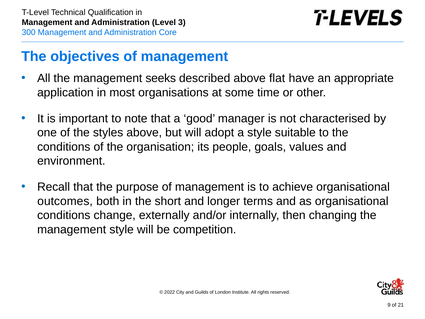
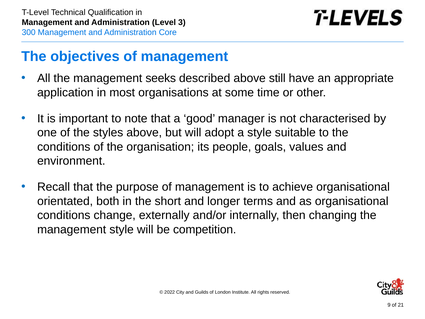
flat: flat -> still
outcomes: outcomes -> orientated
